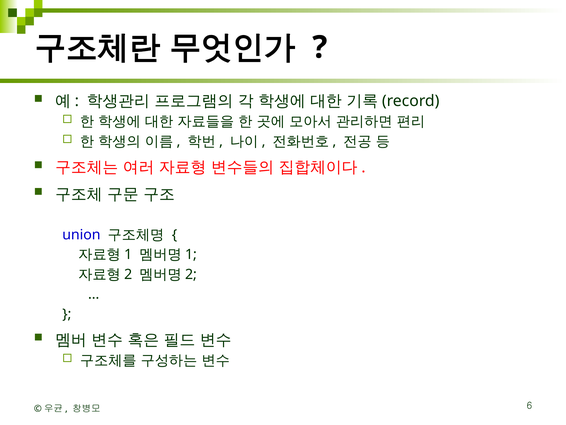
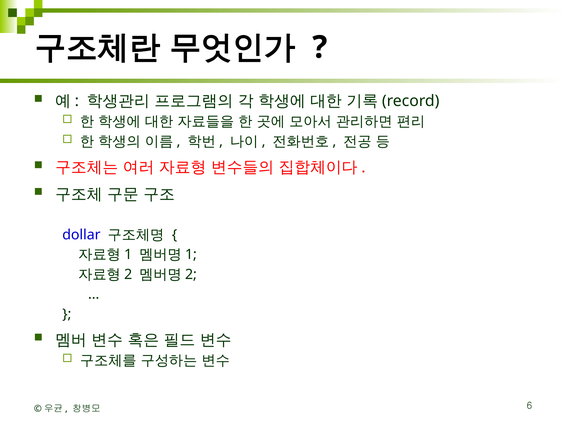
union: union -> dollar
